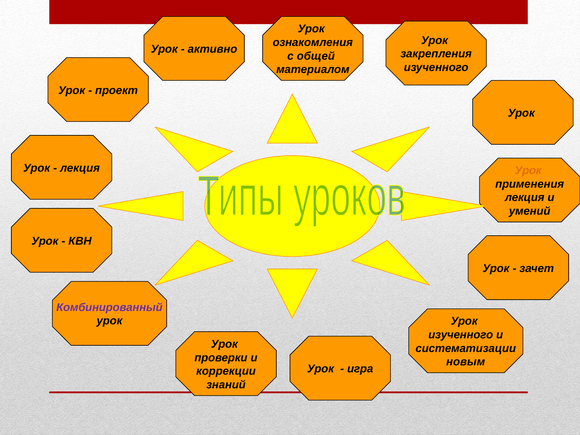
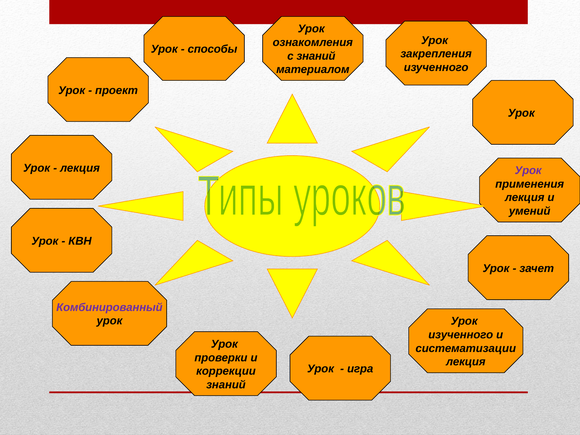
активно: активно -> способы
с общей: общей -> знаний
Урок at (528, 170) colour: orange -> purple
новым at (466, 362): новым -> лекция
